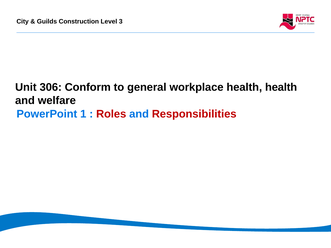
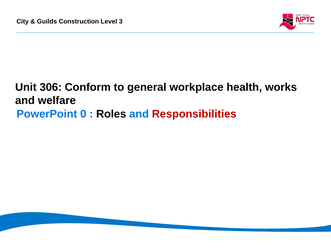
health at (281, 87): health -> works
1: 1 -> 0
Roles colour: red -> black
